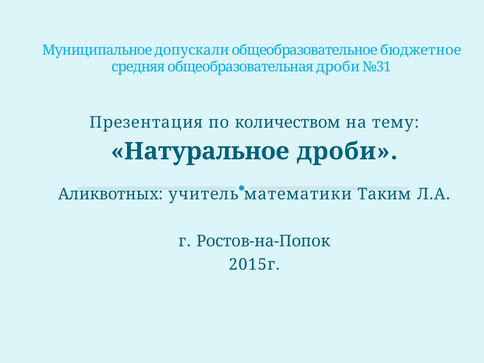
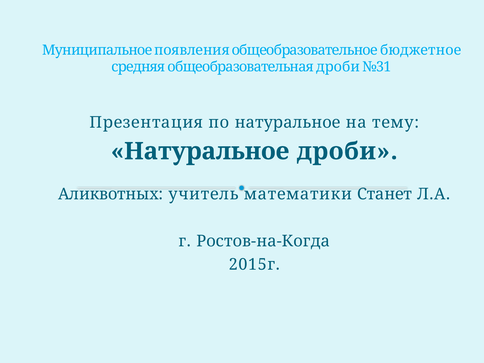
допускали: допускали -> появления
по количеством: количеством -> натуральное
Таким: Таким -> Станет
Ростов-на-Попок: Ростов-на-Попок -> Ростов-на-Когда
